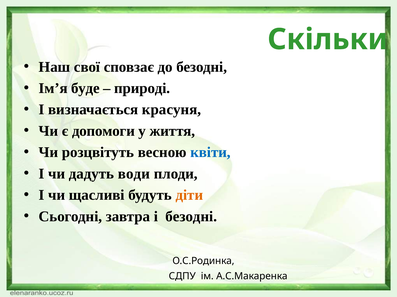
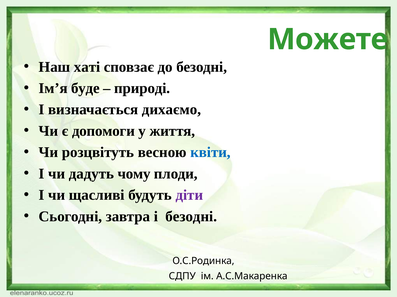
Скільки: Скільки -> Можете
свої: свої -> хаті
красуня: красуня -> дихаємо
води: води -> чому
діти colour: orange -> purple
